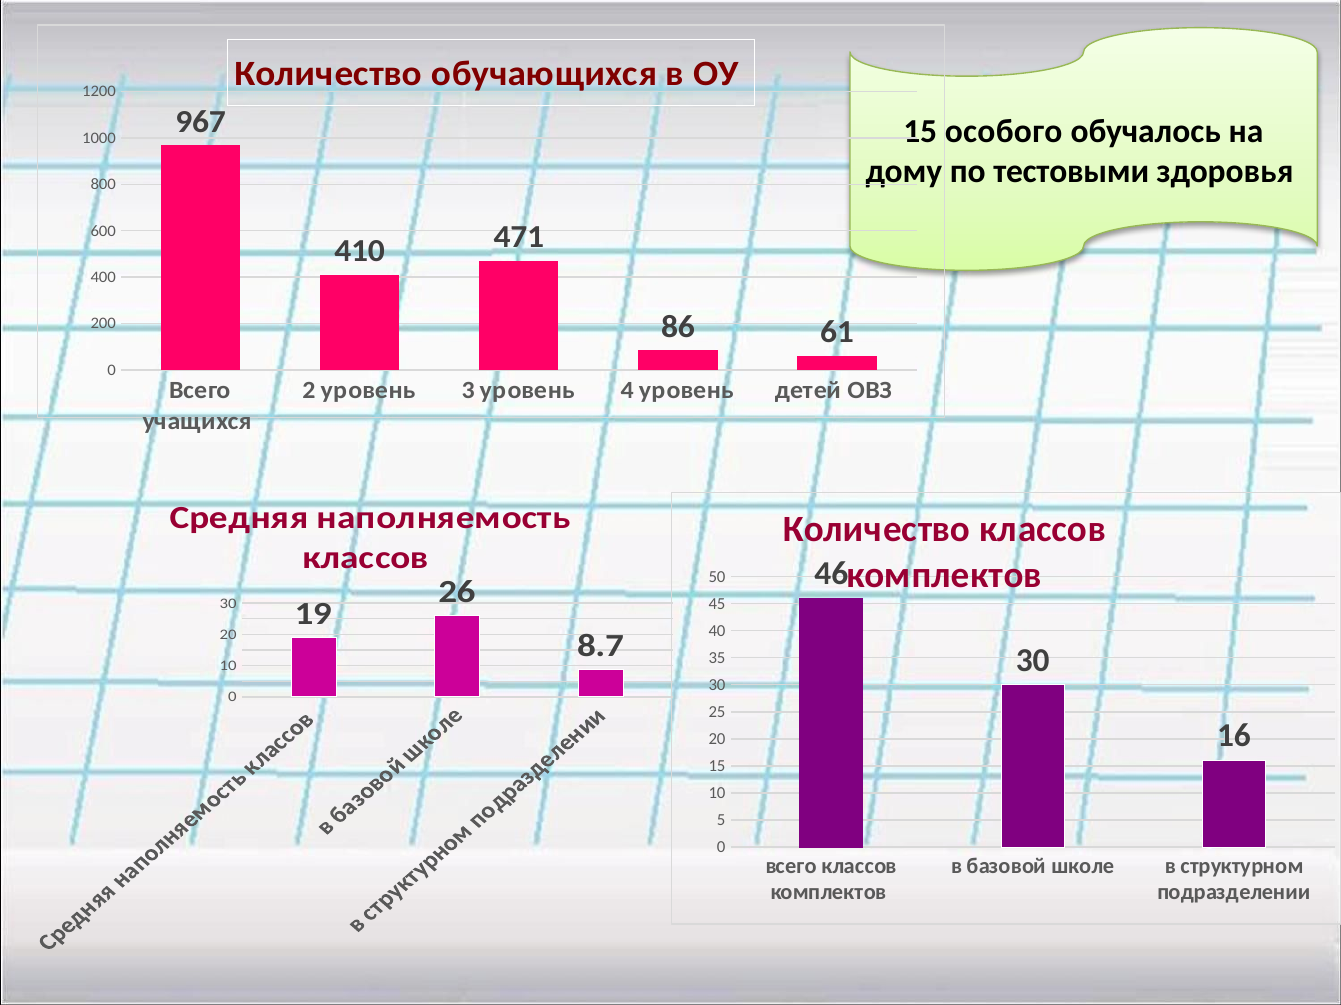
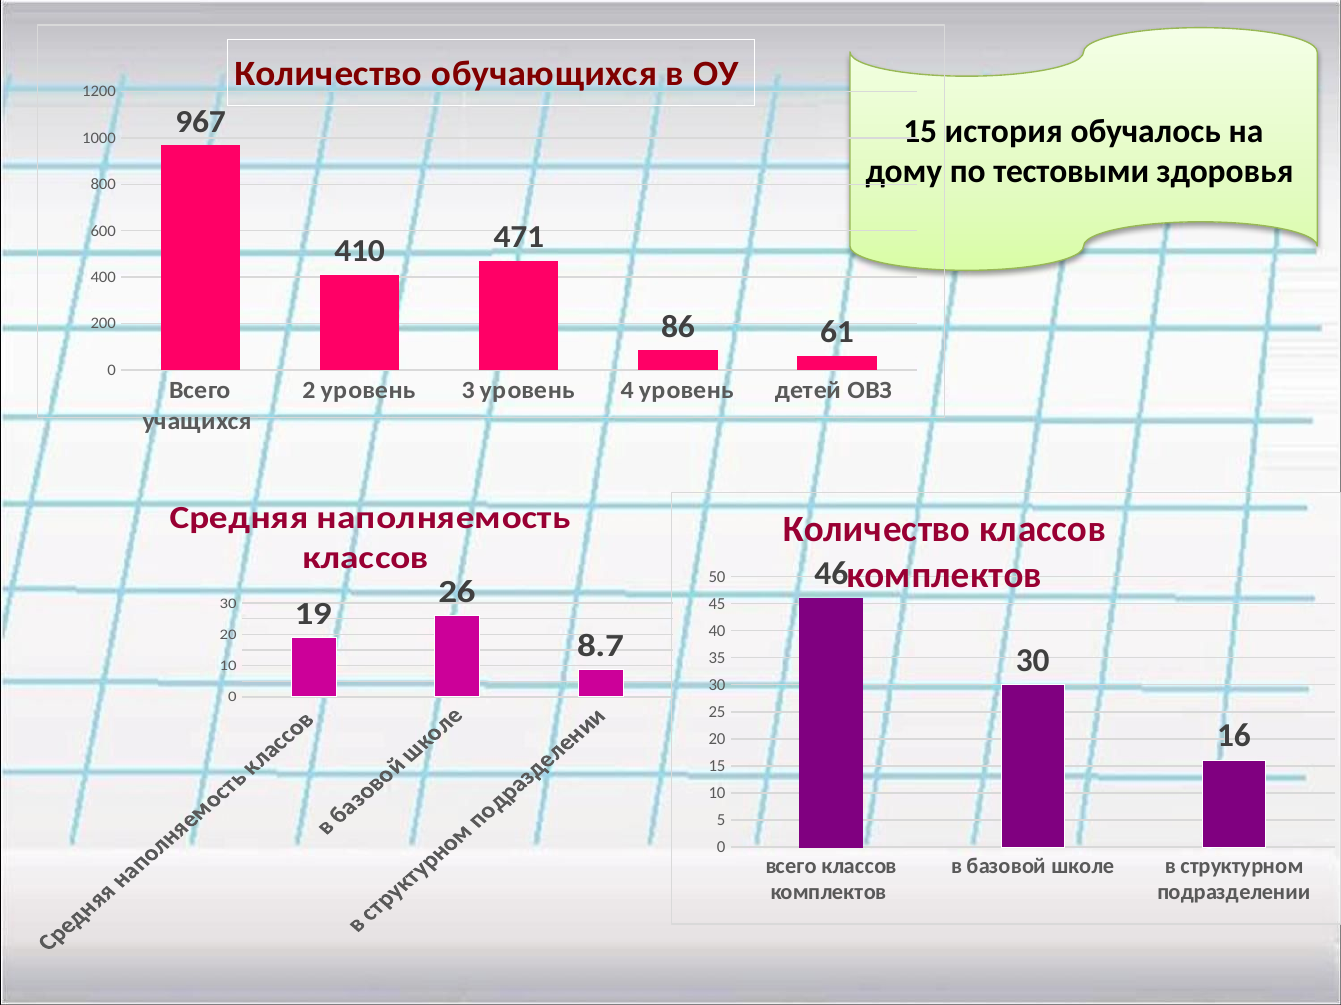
особого: особого -> история
